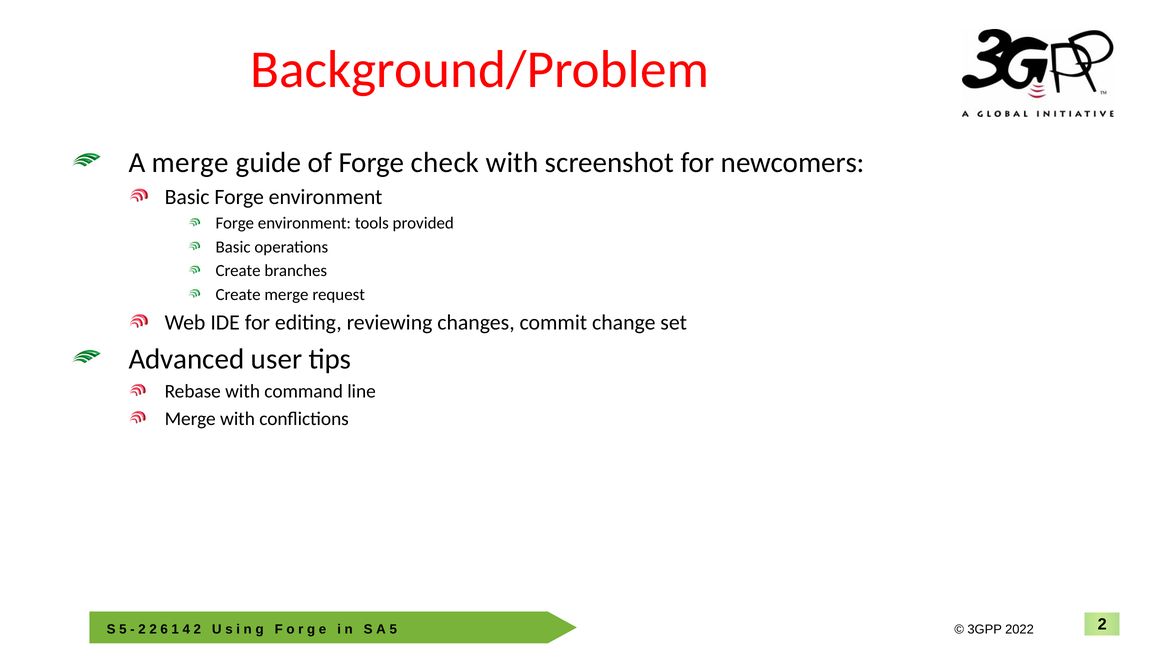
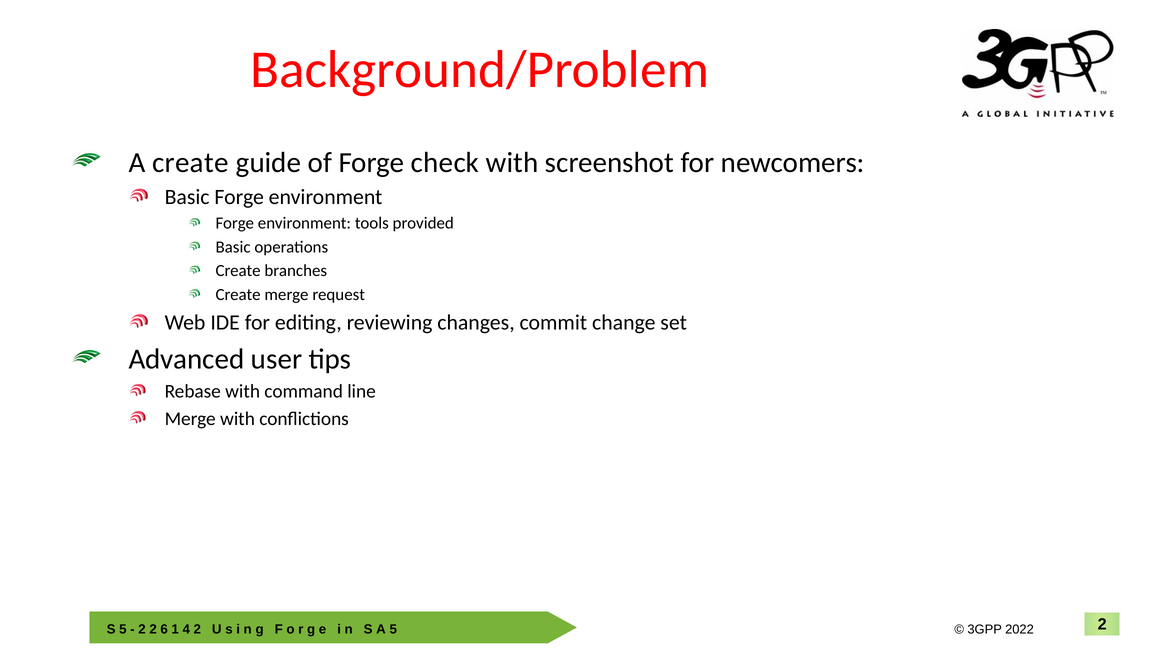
A merge: merge -> create
